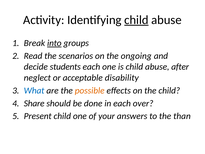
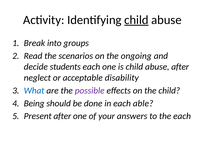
into underline: present -> none
possible colour: orange -> purple
Share: Share -> Being
over: over -> able
Present child: child -> after
the than: than -> each
